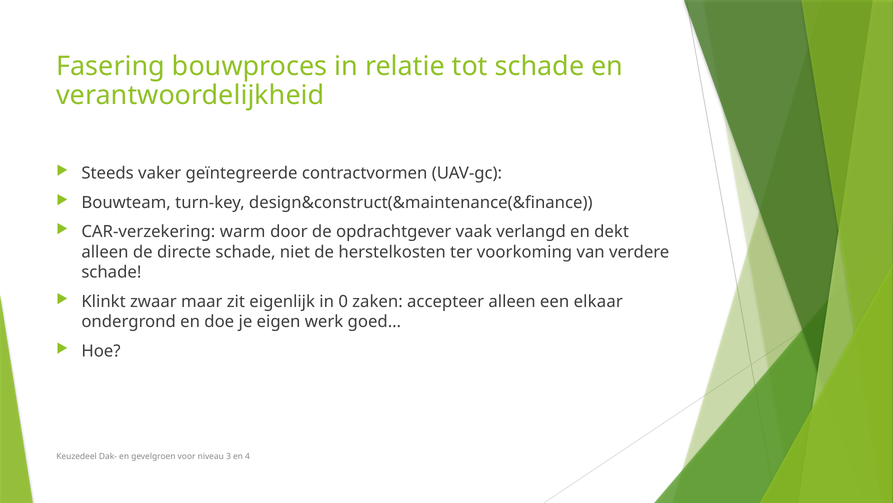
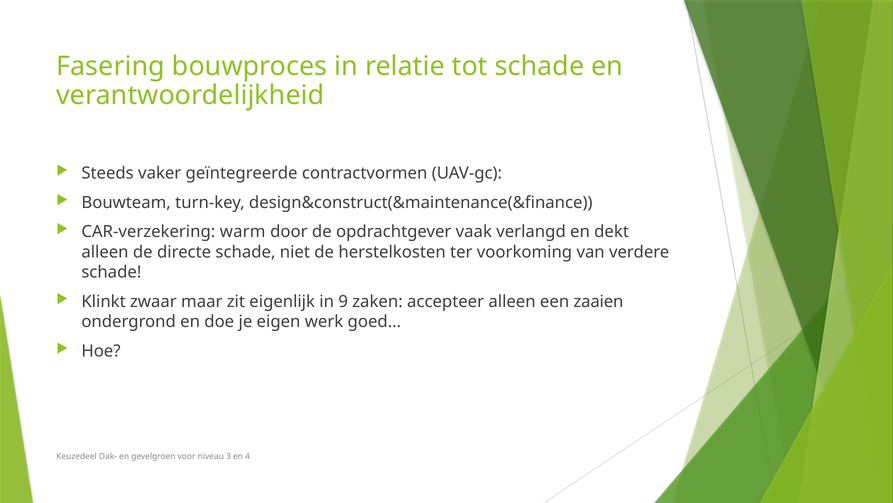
0: 0 -> 9
elkaar: elkaar -> zaaien
